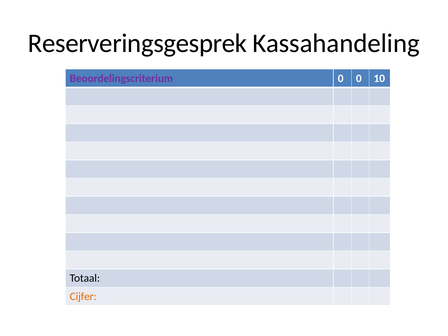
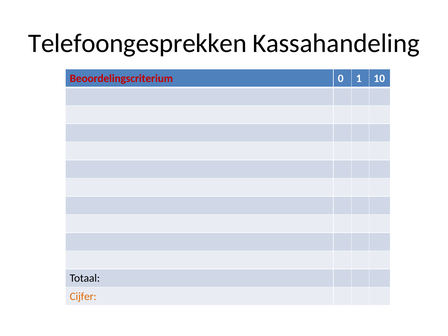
Reserveringsgesprek: Reserveringsgesprek -> Telefoongesprekken
Beoordelingscriterium colour: purple -> red
0 0: 0 -> 1
